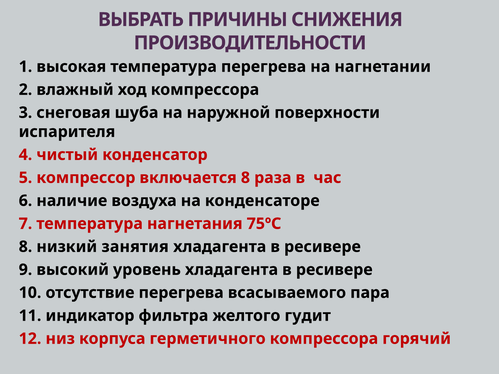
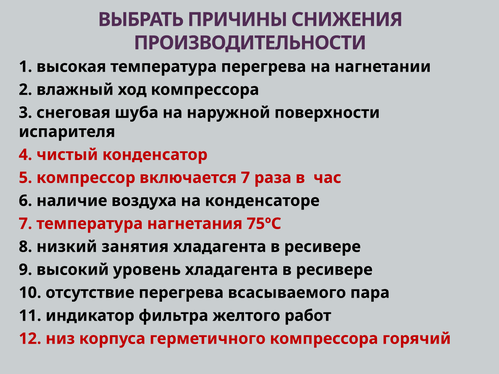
включается 8: 8 -> 7
гудит: гудит -> работ
